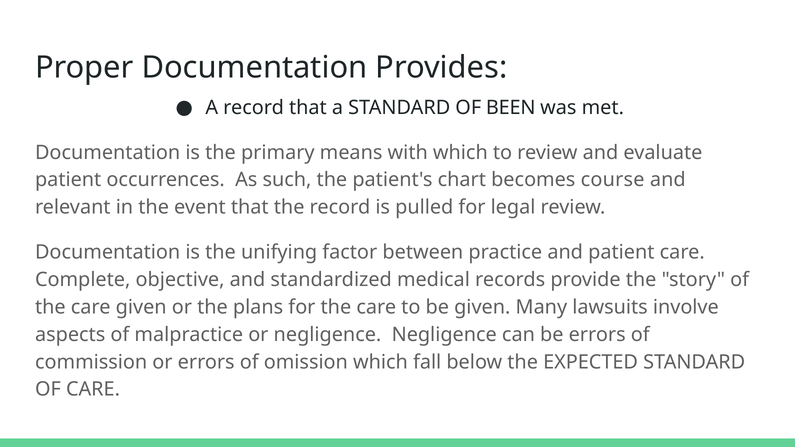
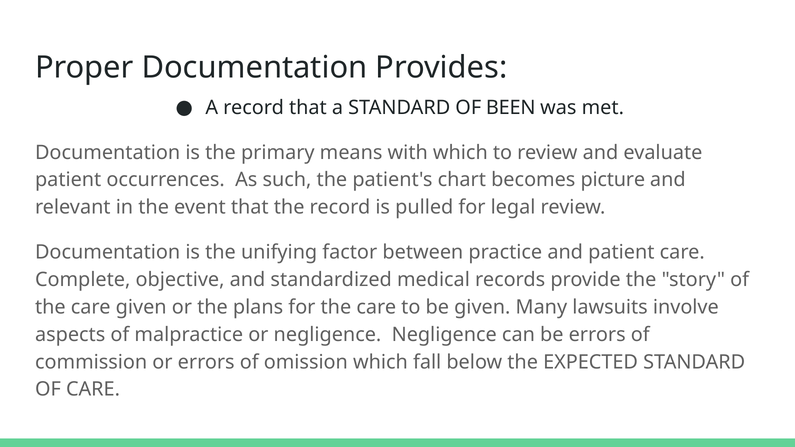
course: course -> picture
